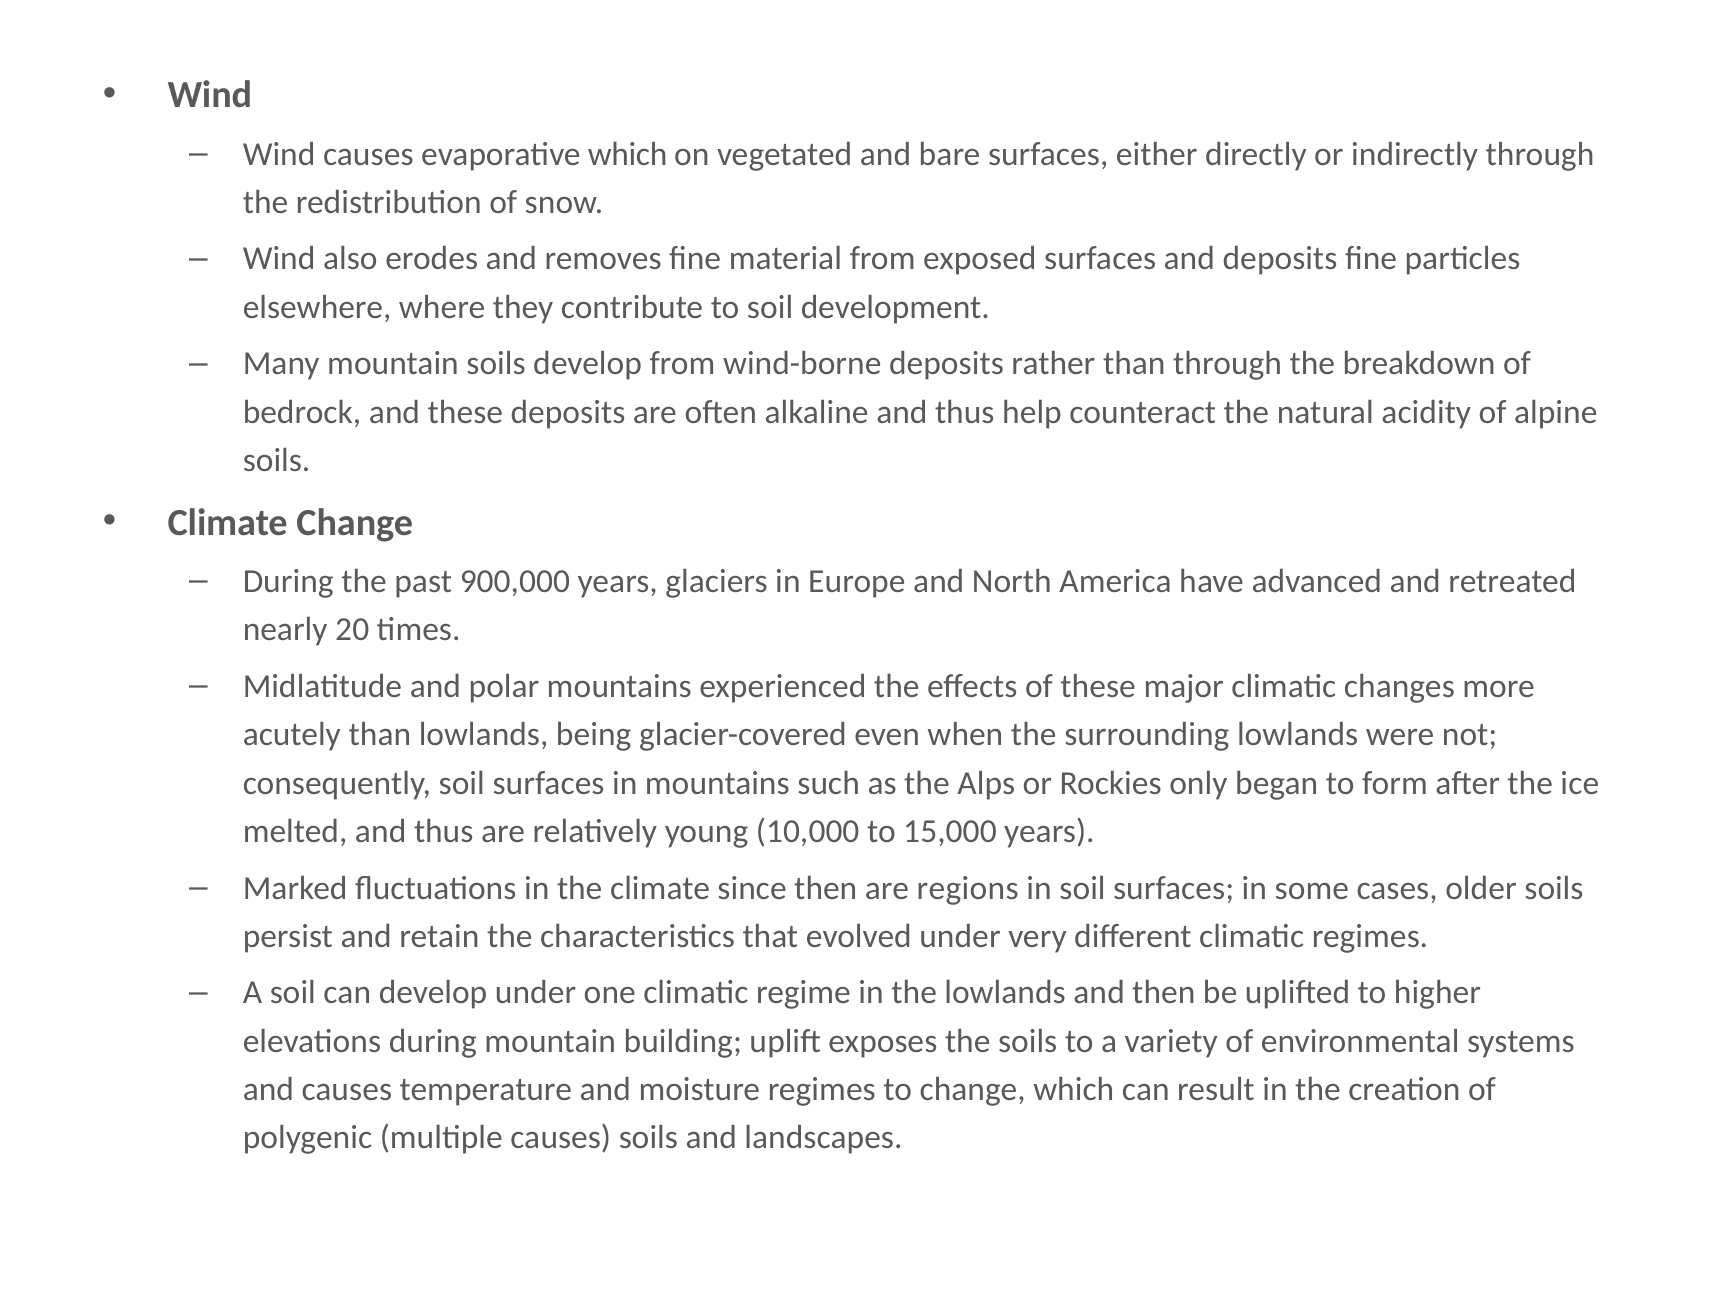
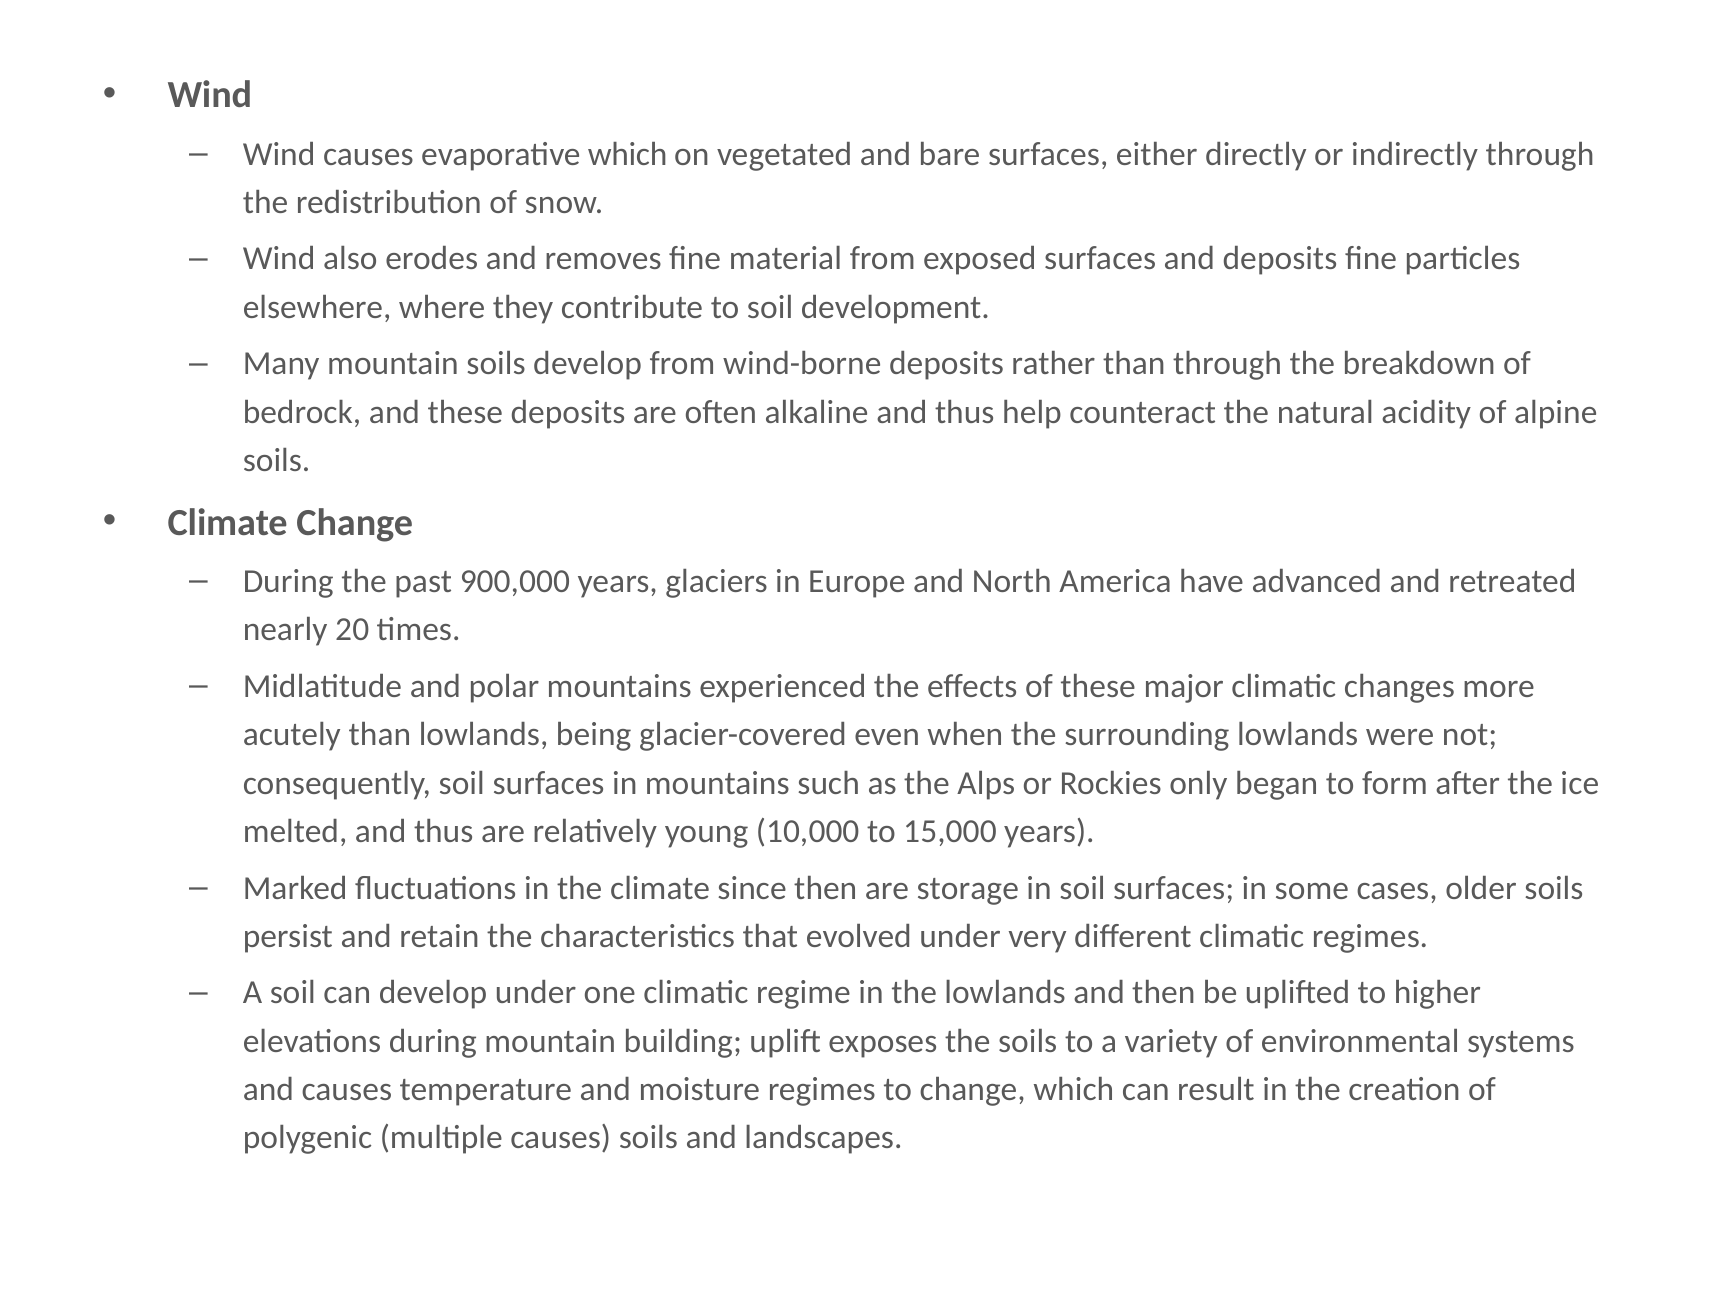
regions: regions -> storage
